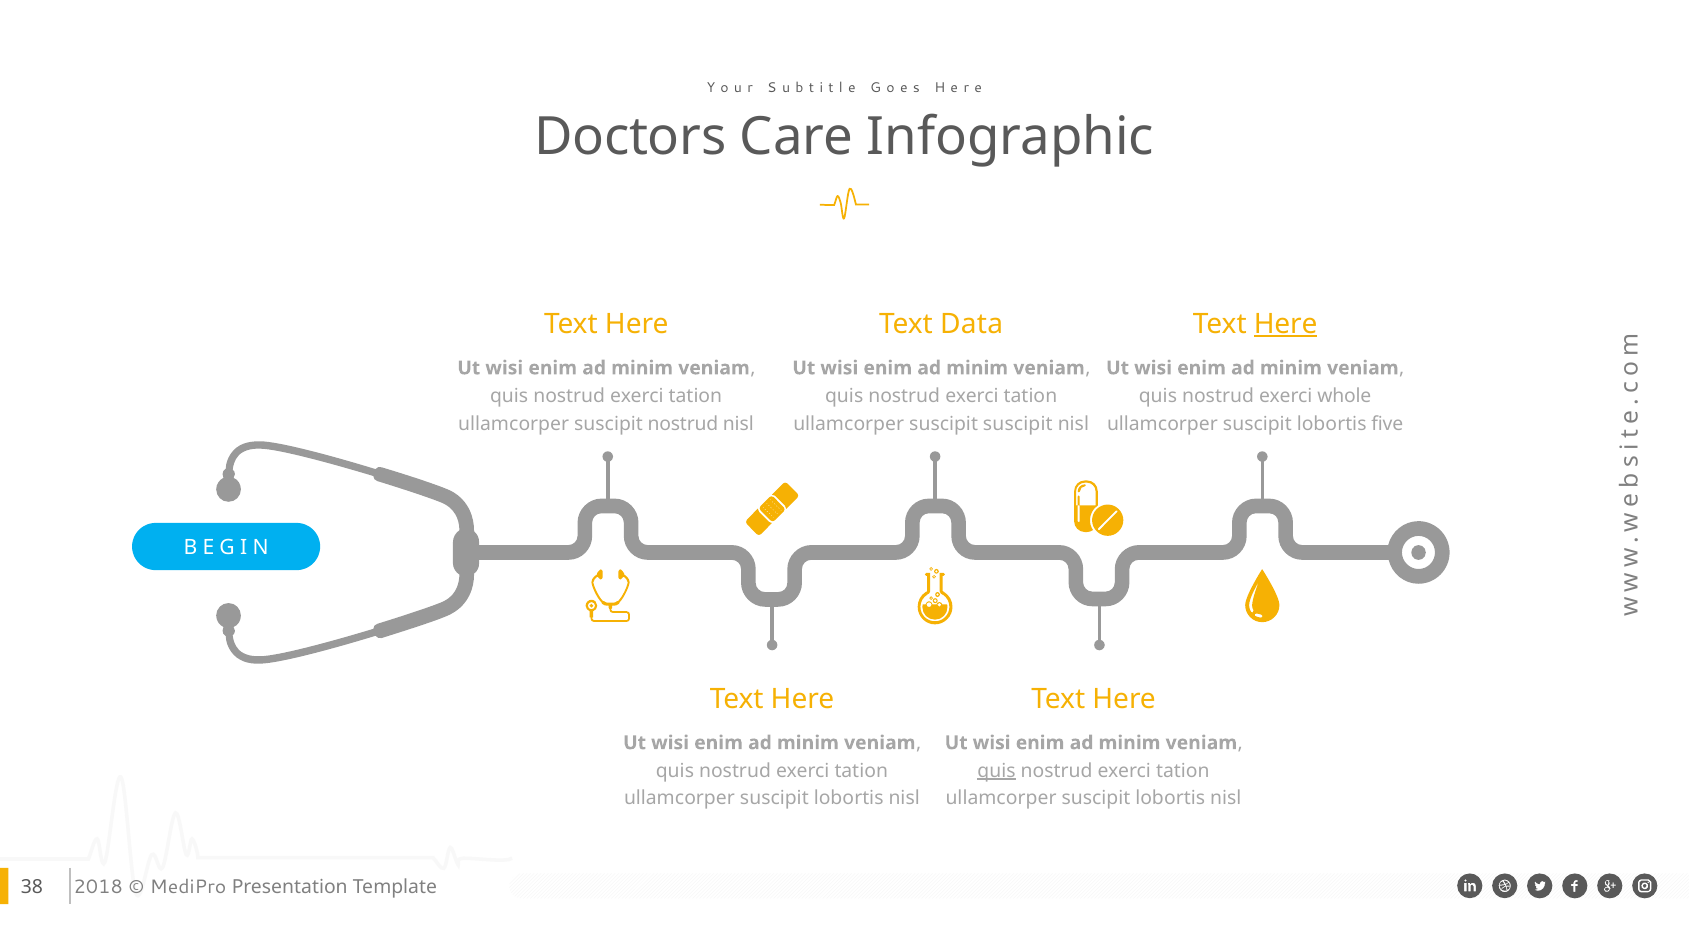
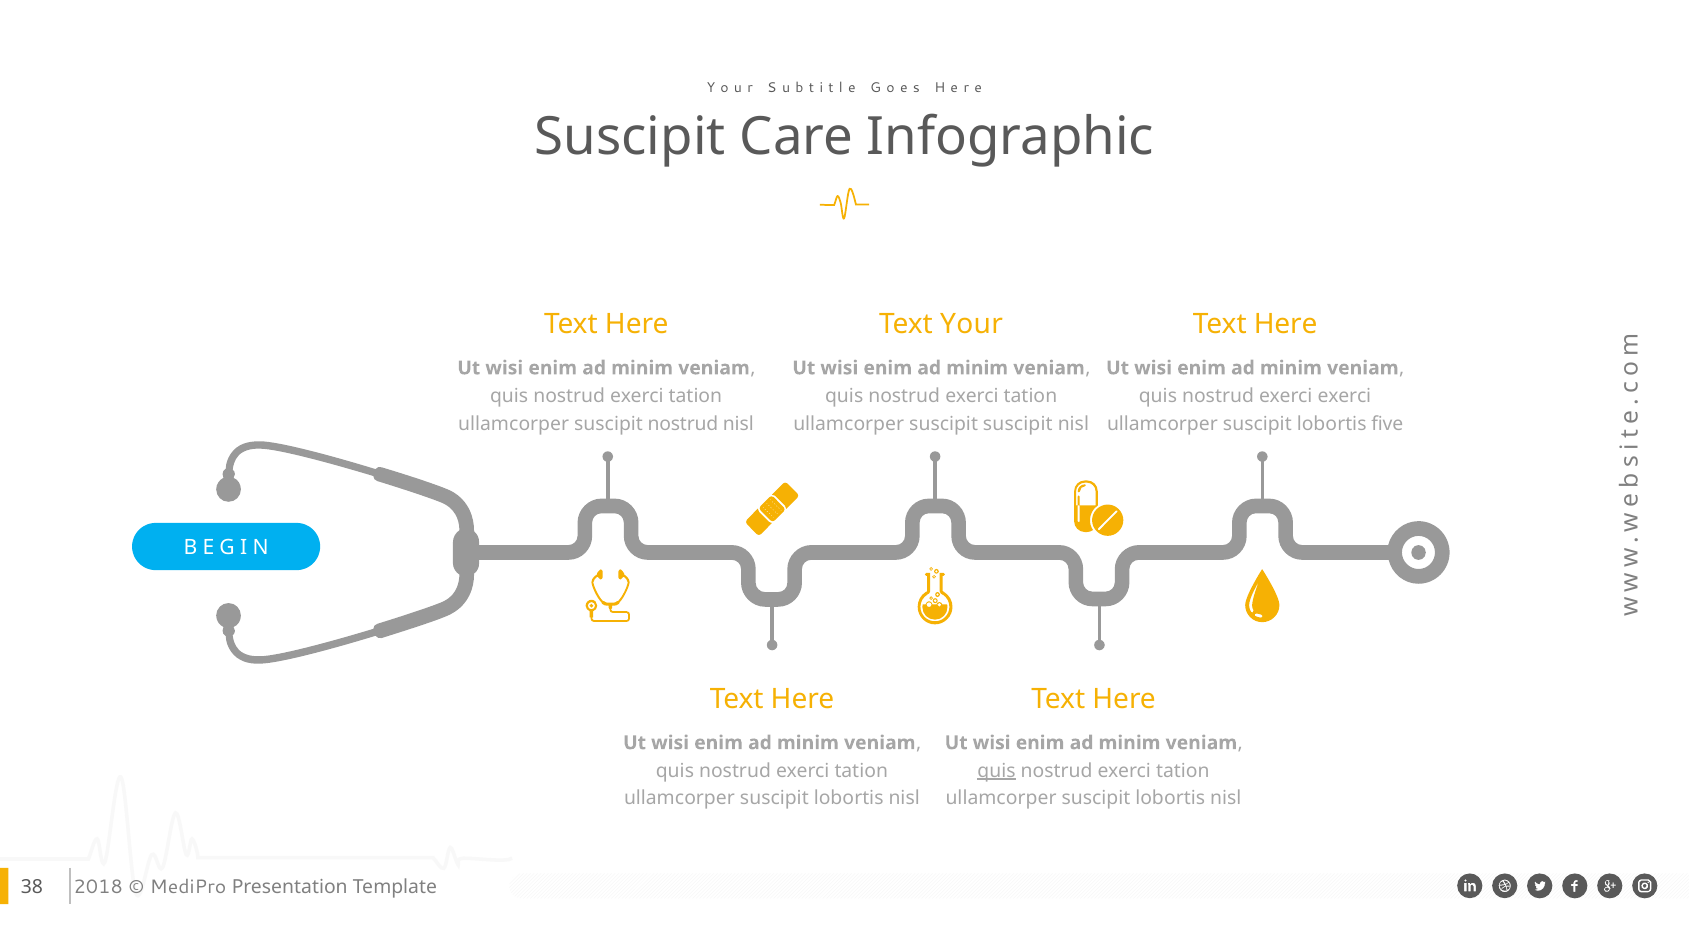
Doctors at (630, 137): Doctors -> Suscipit
Data: Data -> Your
Here at (1286, 324) underline: present -> none
exerci whole: whole -> exerci
